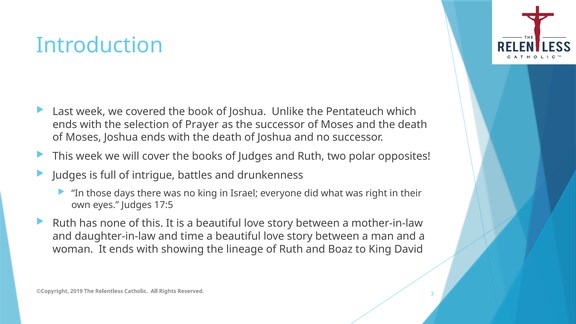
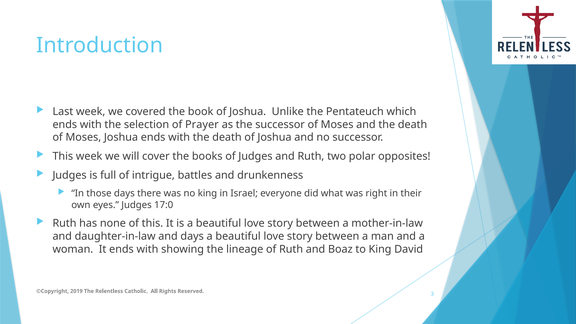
17:5: 17:5 -> 17:0
and time: time -> days
